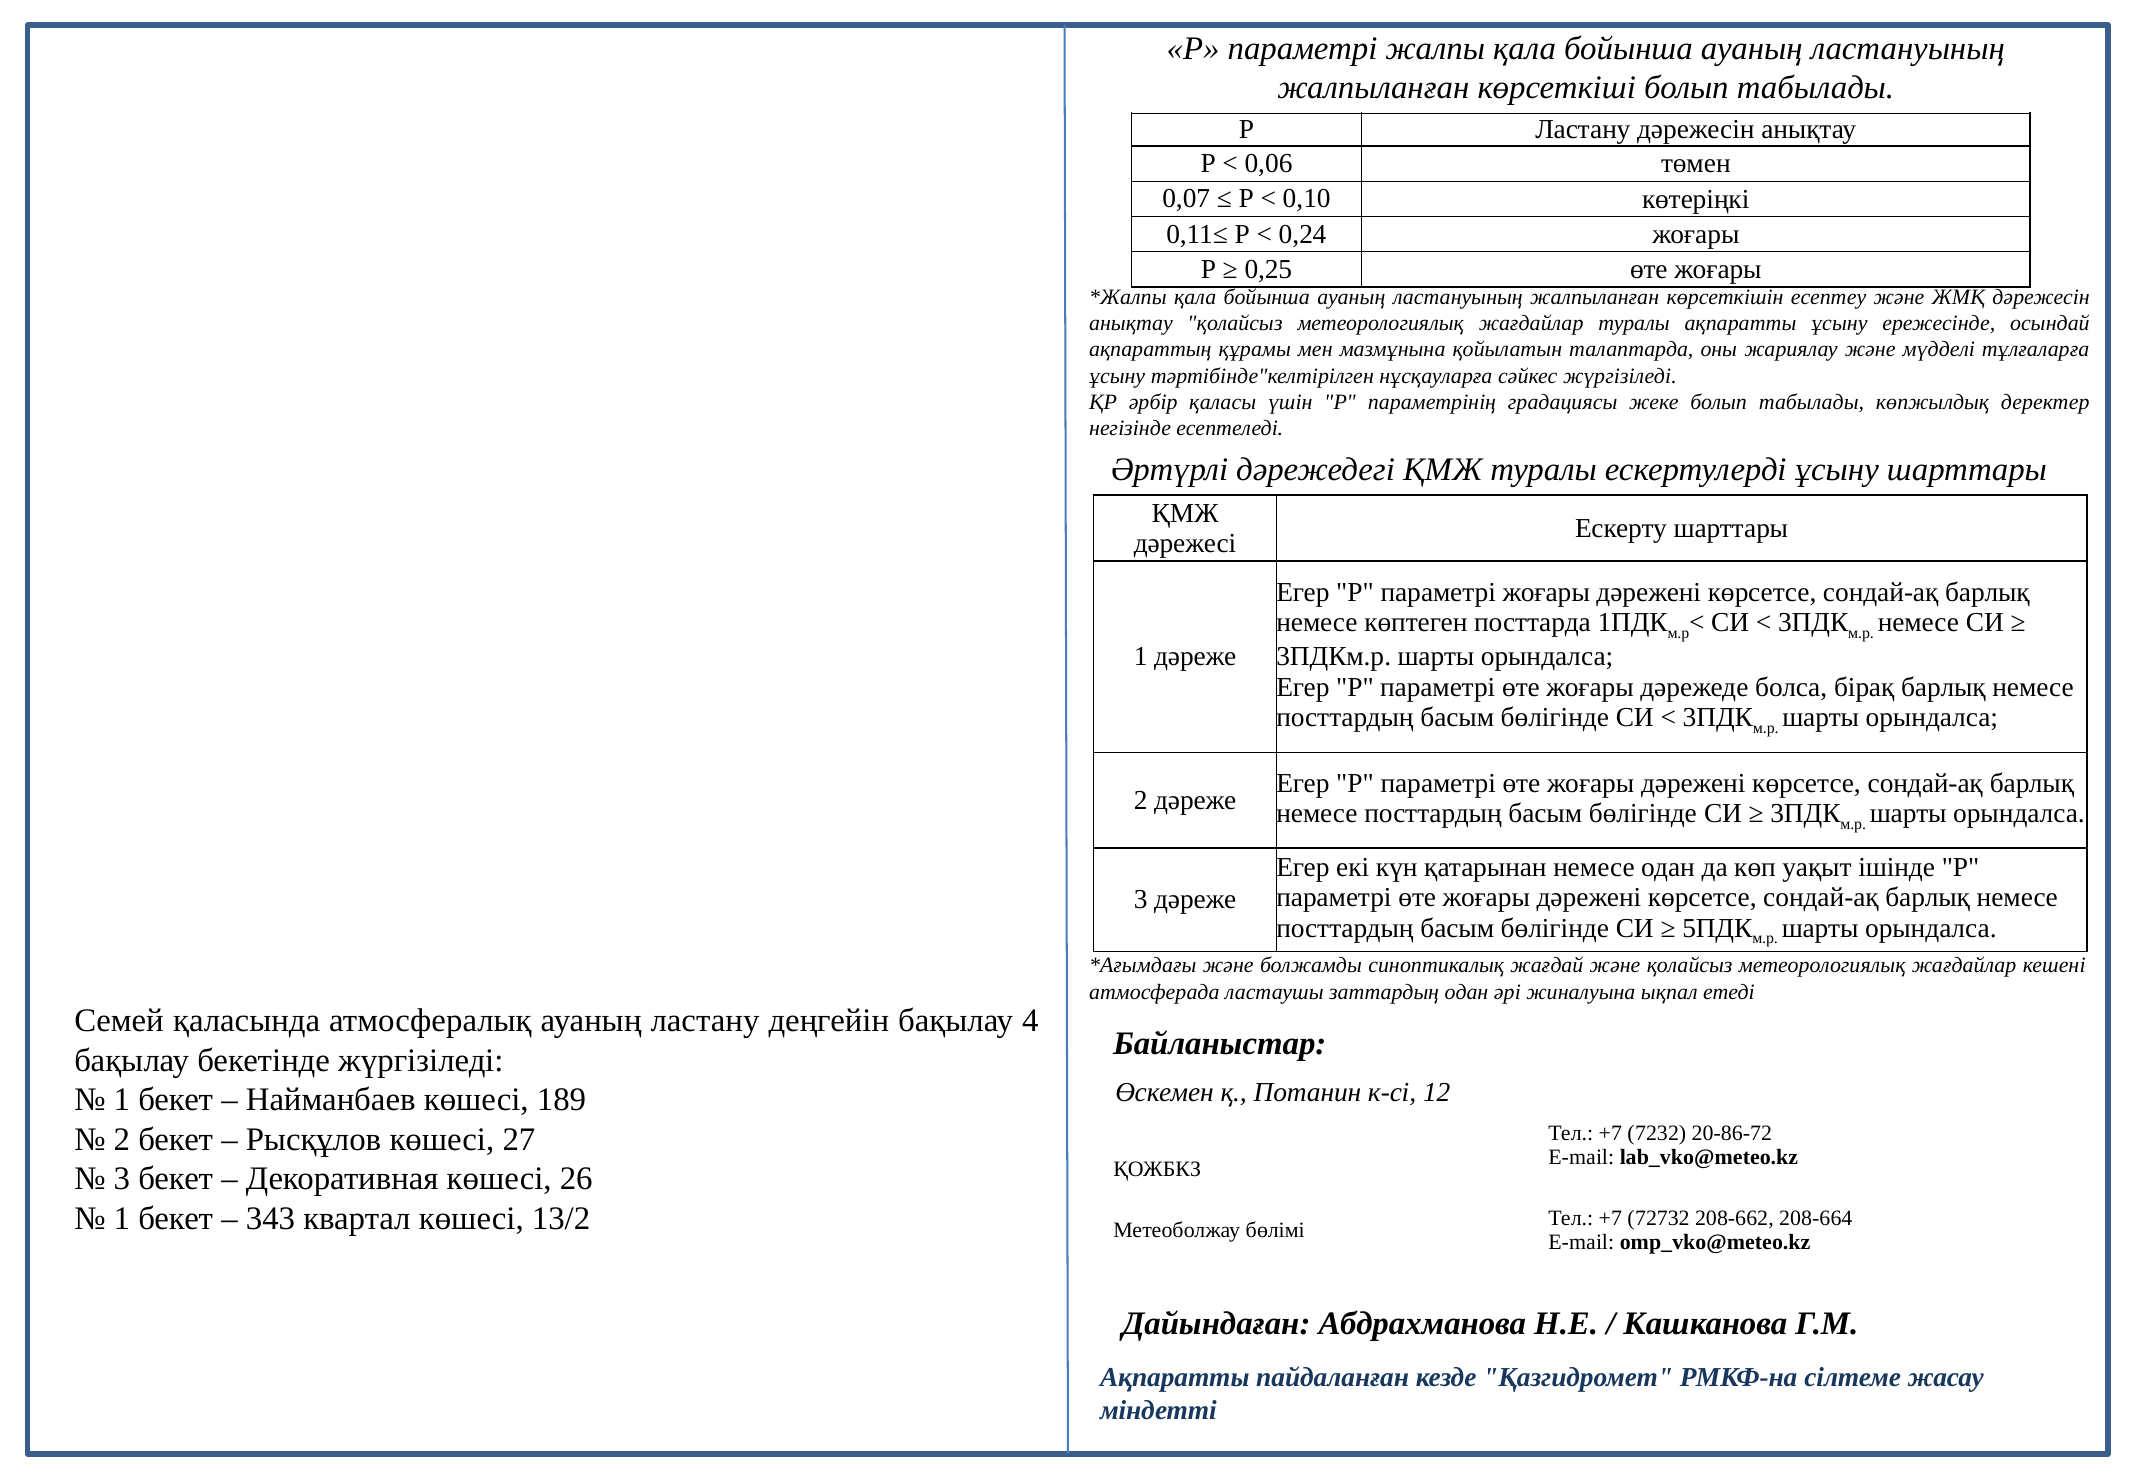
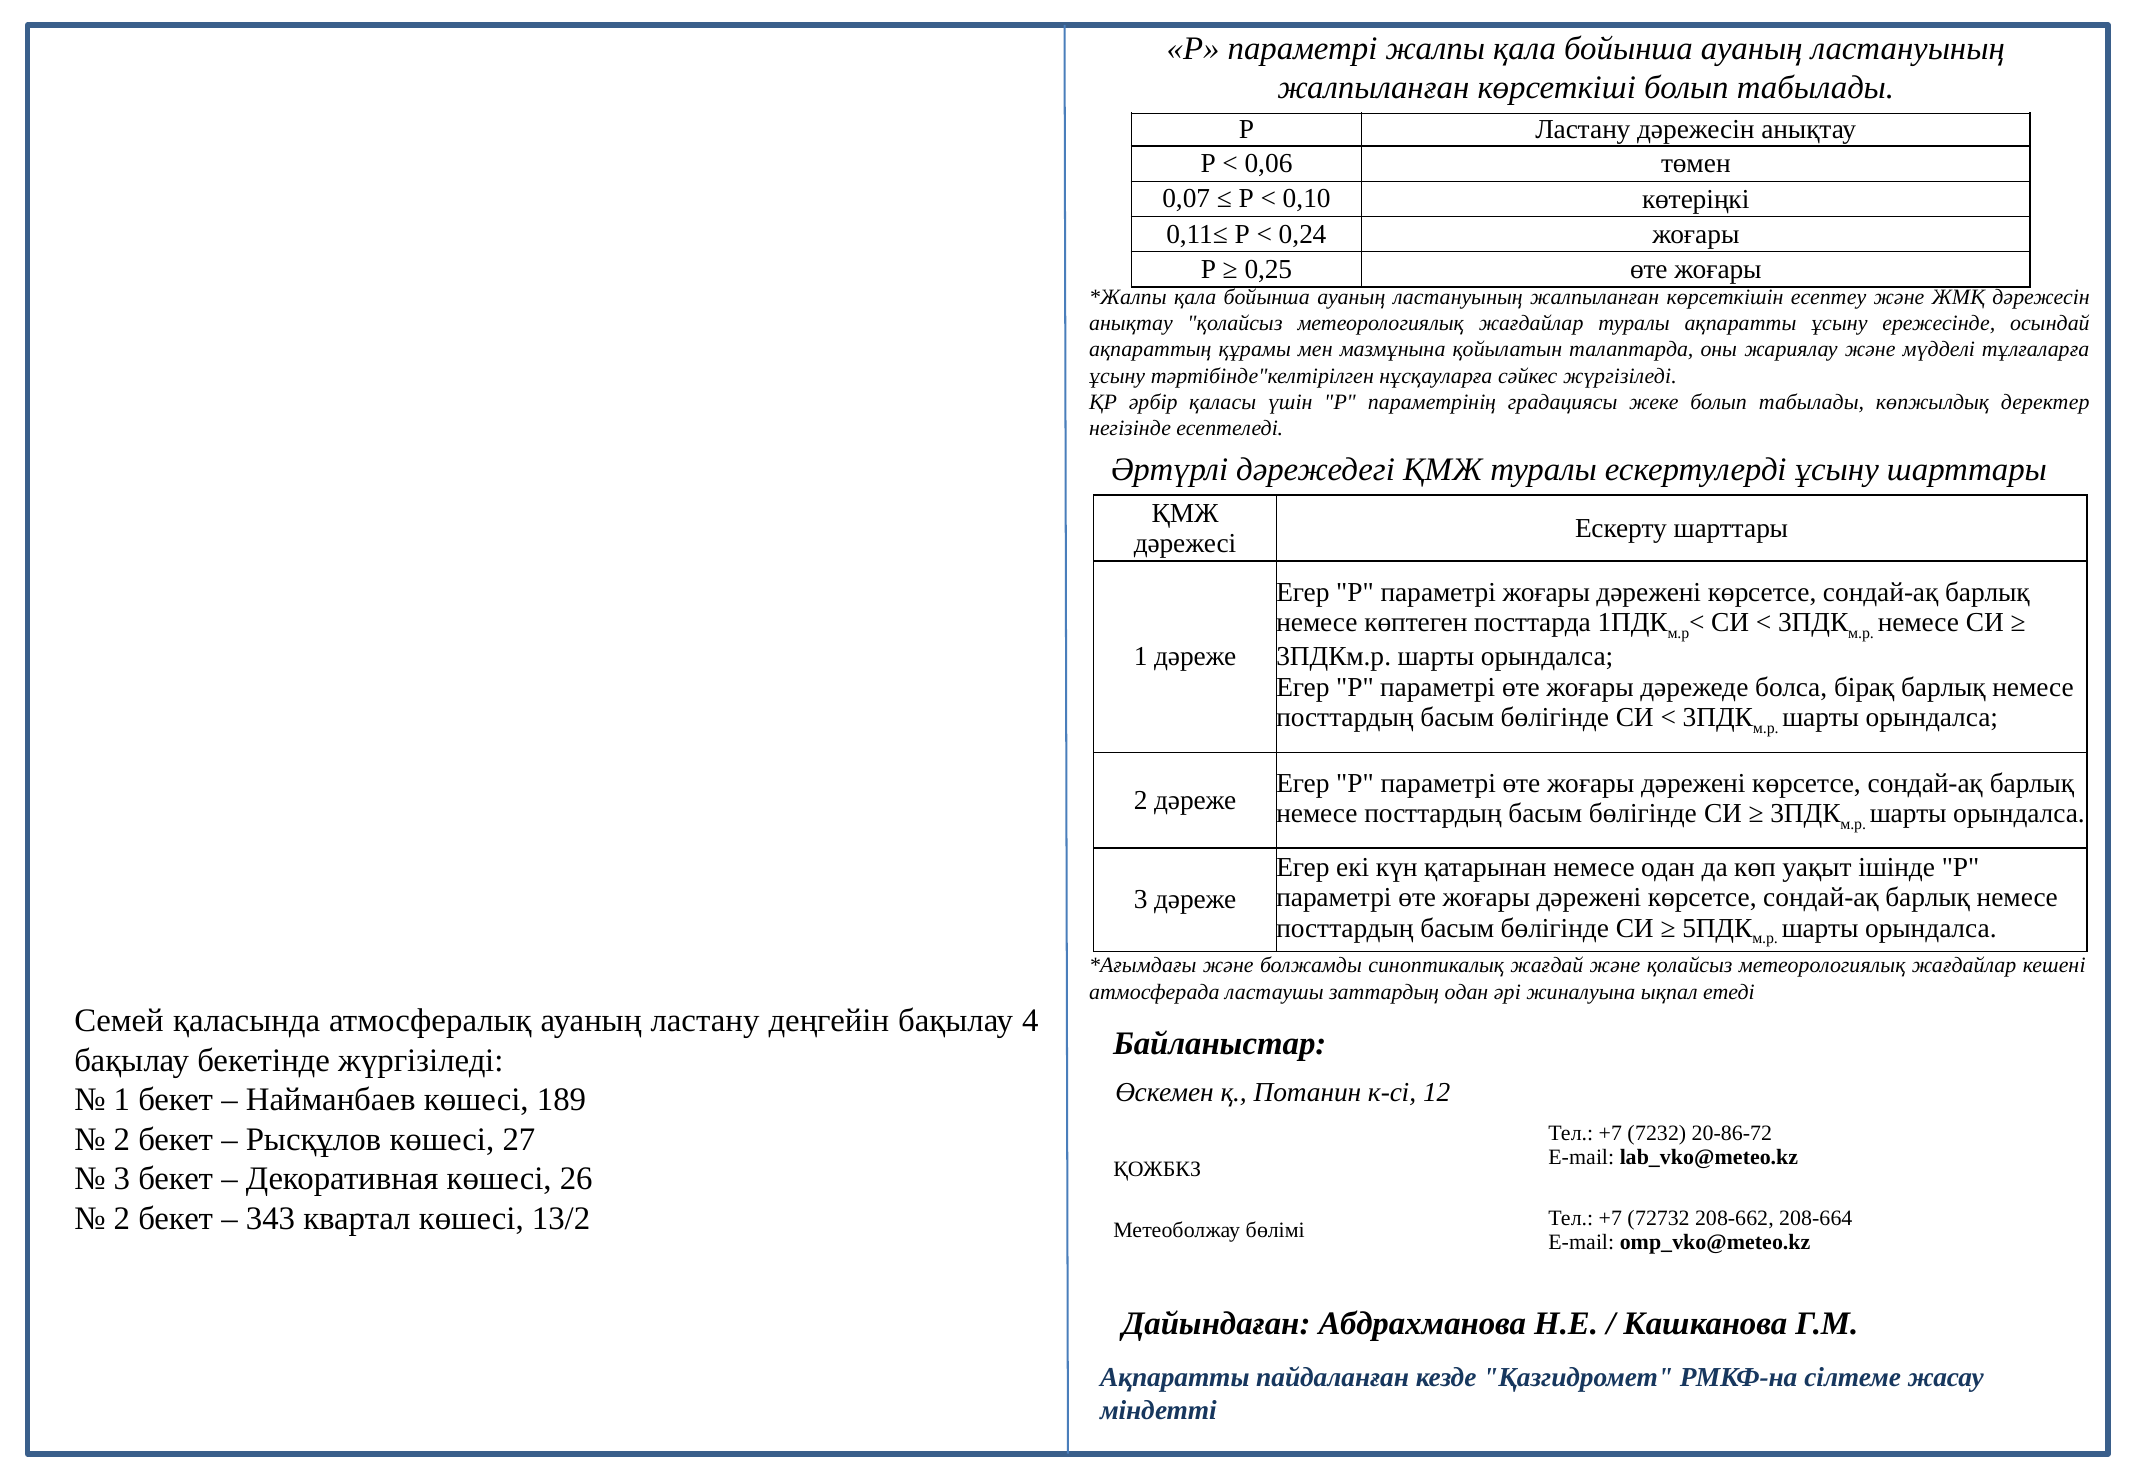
1 at (122, 1218): 1 -> 2
